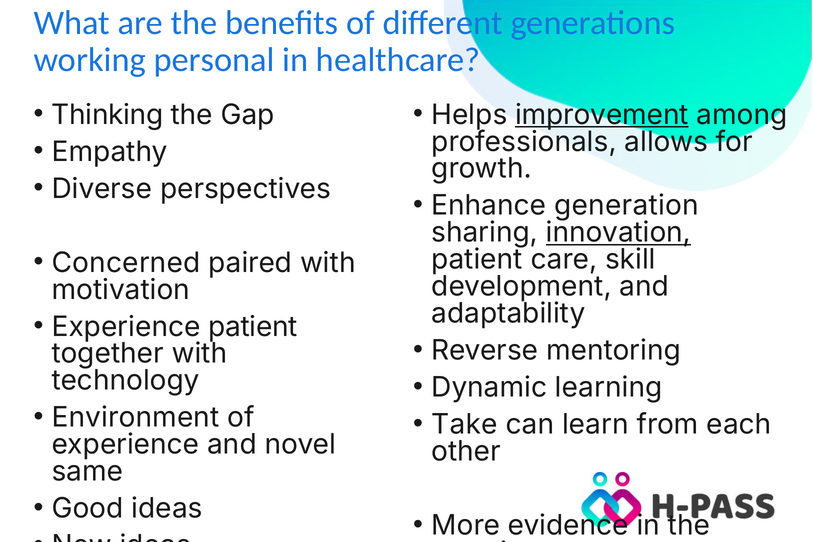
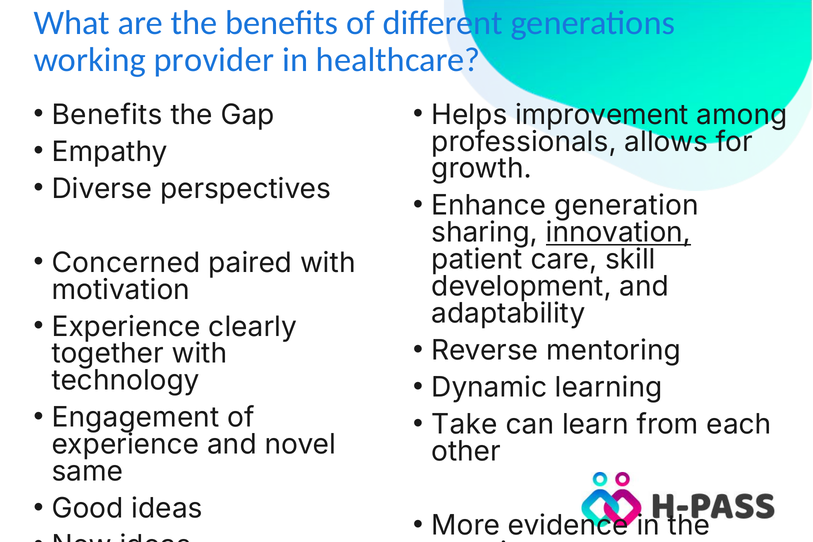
personal: personal -> provider
improvement underline: present -> none
Thinking at (107, 115): Thinking -> Benefits
Experience patient: patient -> clearly
Environment: Environment -> Engagement
